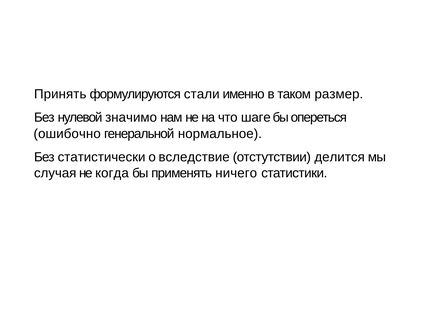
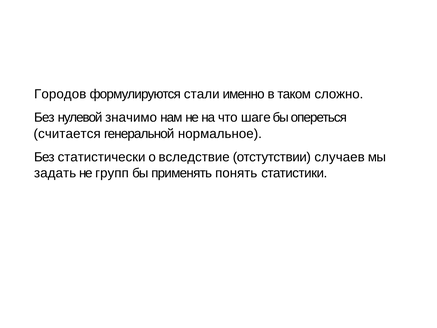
Принять: Принять -> Городов
размер: размер -> сложно
ошибочно: ошибочно -> считается
делится: делится -> случаев
случая: случая -> задать
когда: когда -> групп
ничего: ничего -> понять
